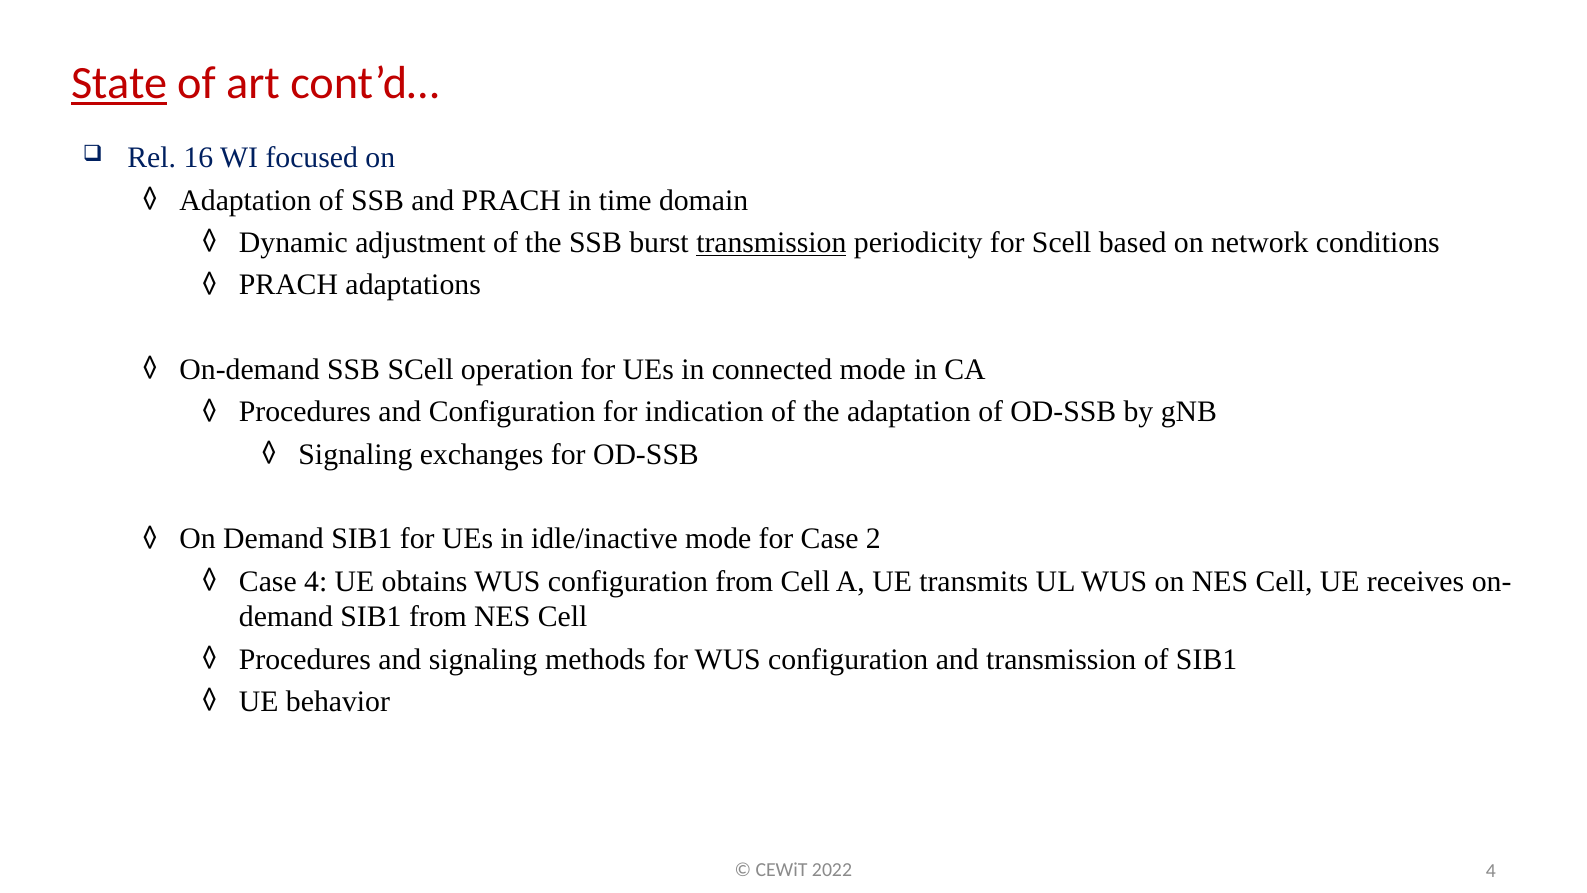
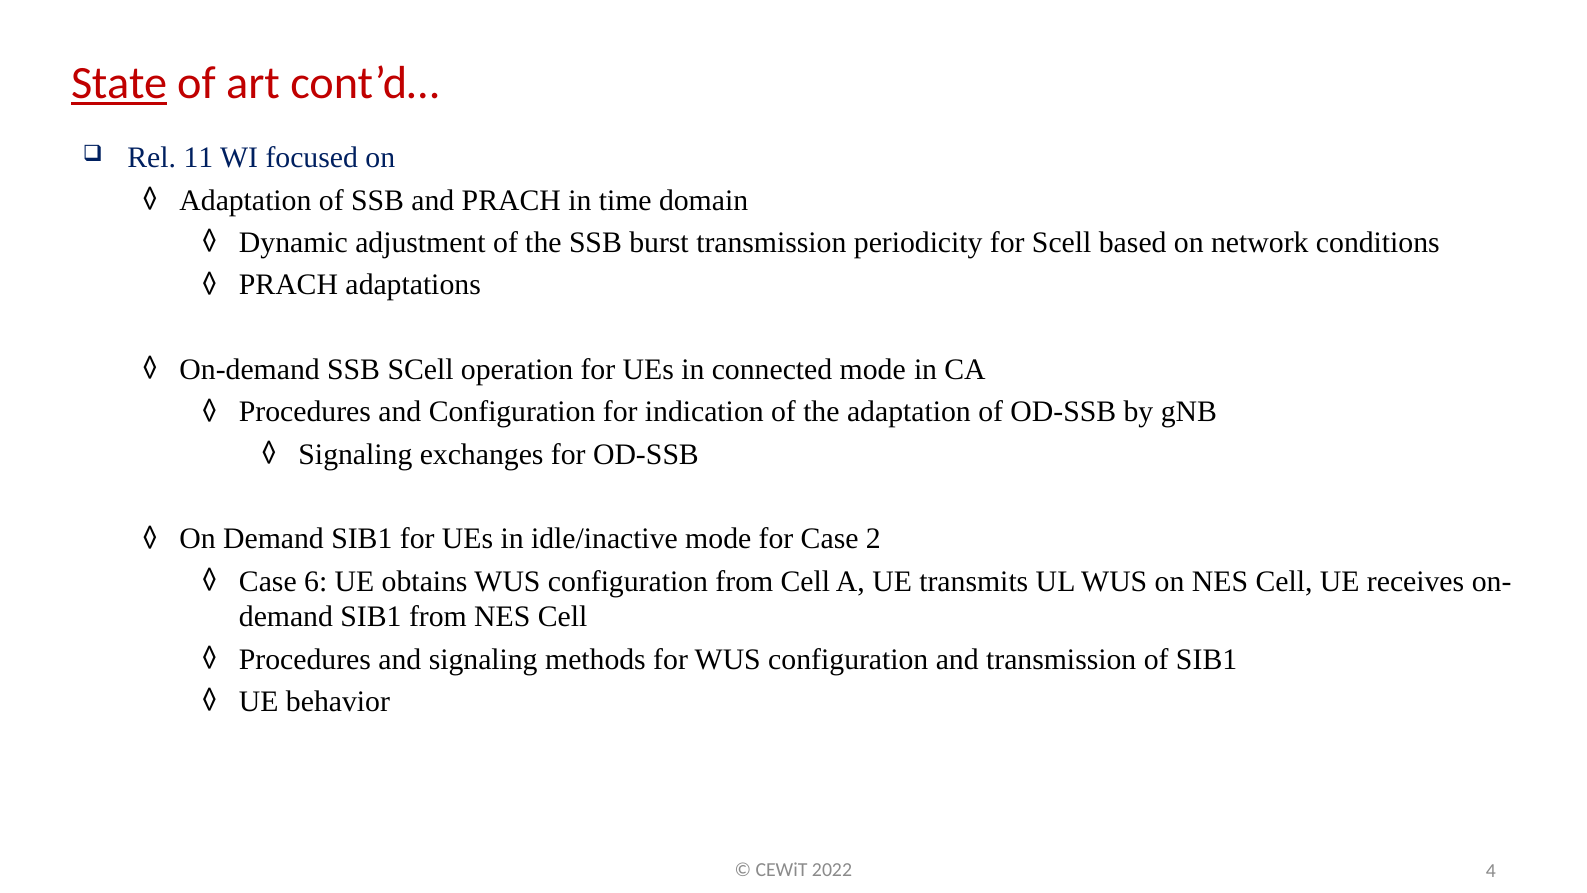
16: 16 -> 11
transmission at (771, 243) underline: present -> none
Case 4: 4 -> 6
